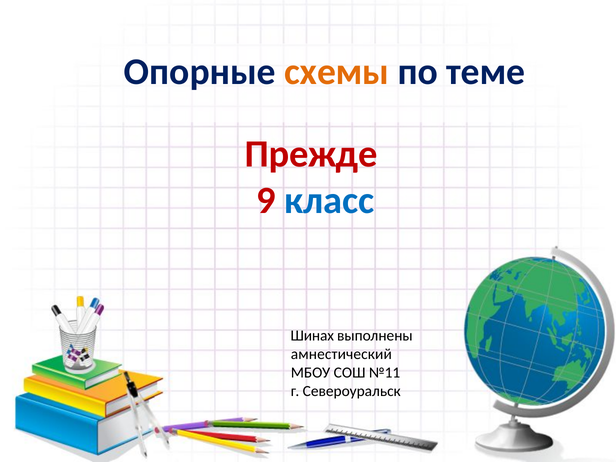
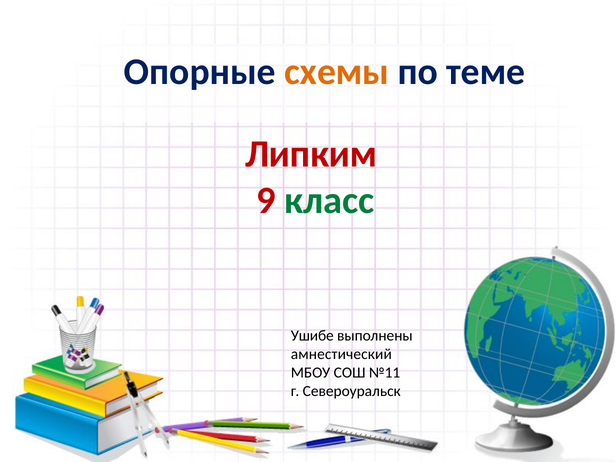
Прежде: Прежде -> Липким
класс colour: blue -> green
Шинах: Шинах -> Ушибе
